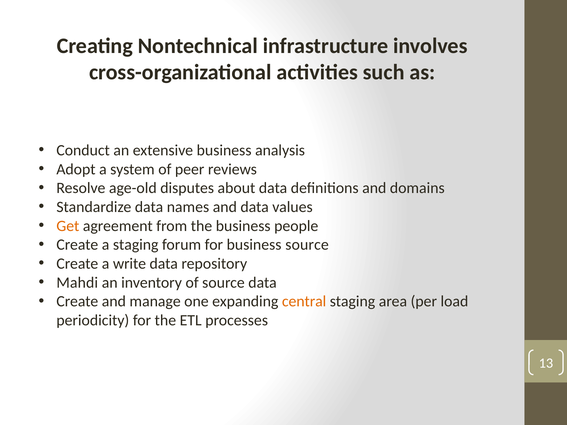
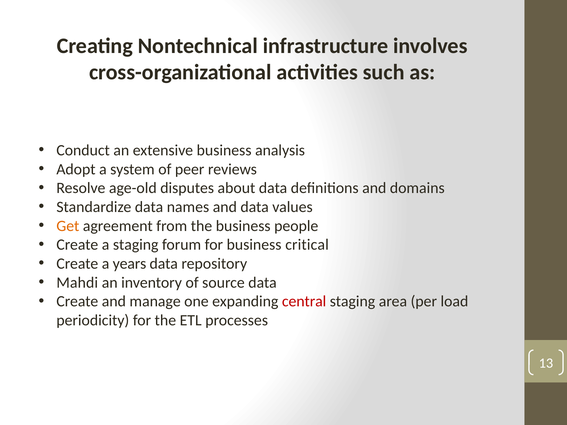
business source: source -> critical
write: write -> years
central colour: orange -> red
